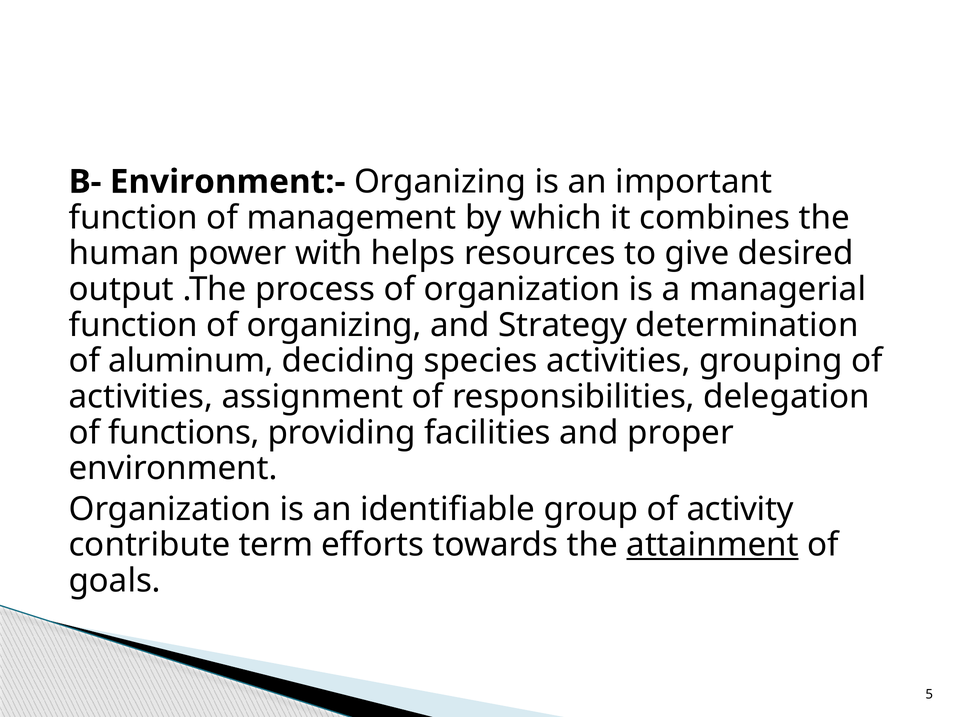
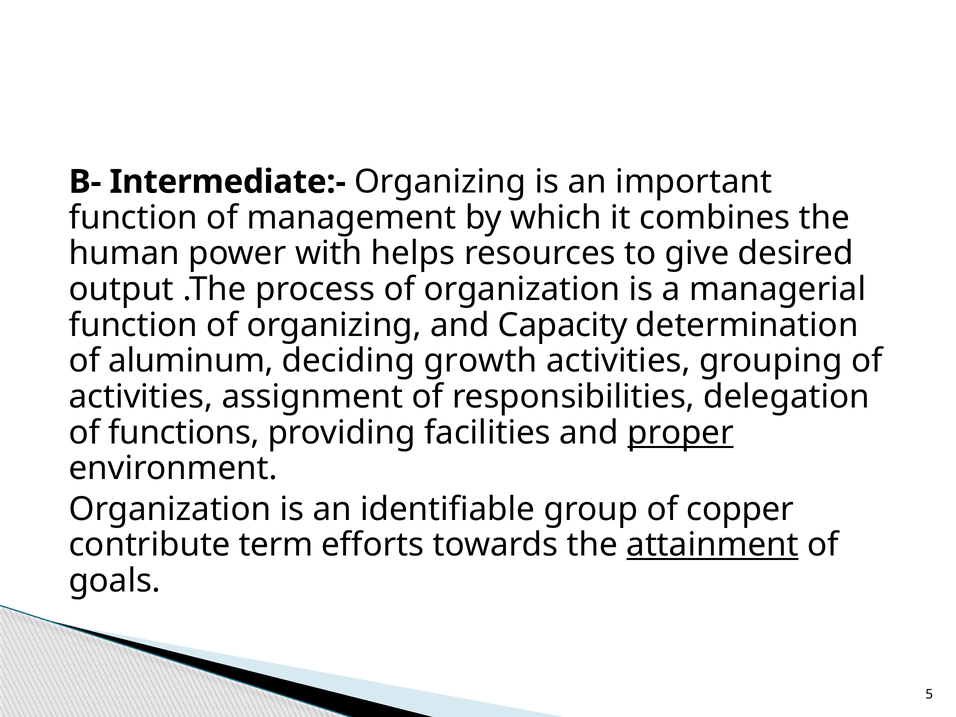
Environment:-: Environment:- -> Intermediate:-
Strategy: Strategy -> Capacity
species: species -> growth
proper underline: none -> present
activity: activity -> copper
